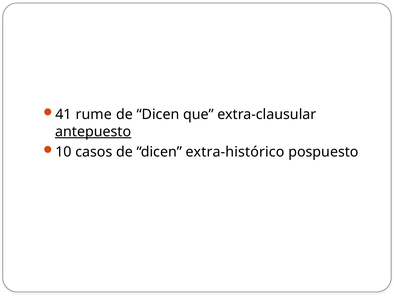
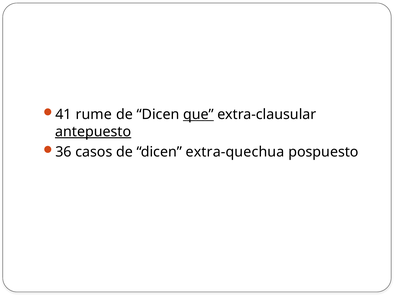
que underline: none -> present
10: 10 -> 36
extra-histórico: extra-histórico -> extra-quechua
